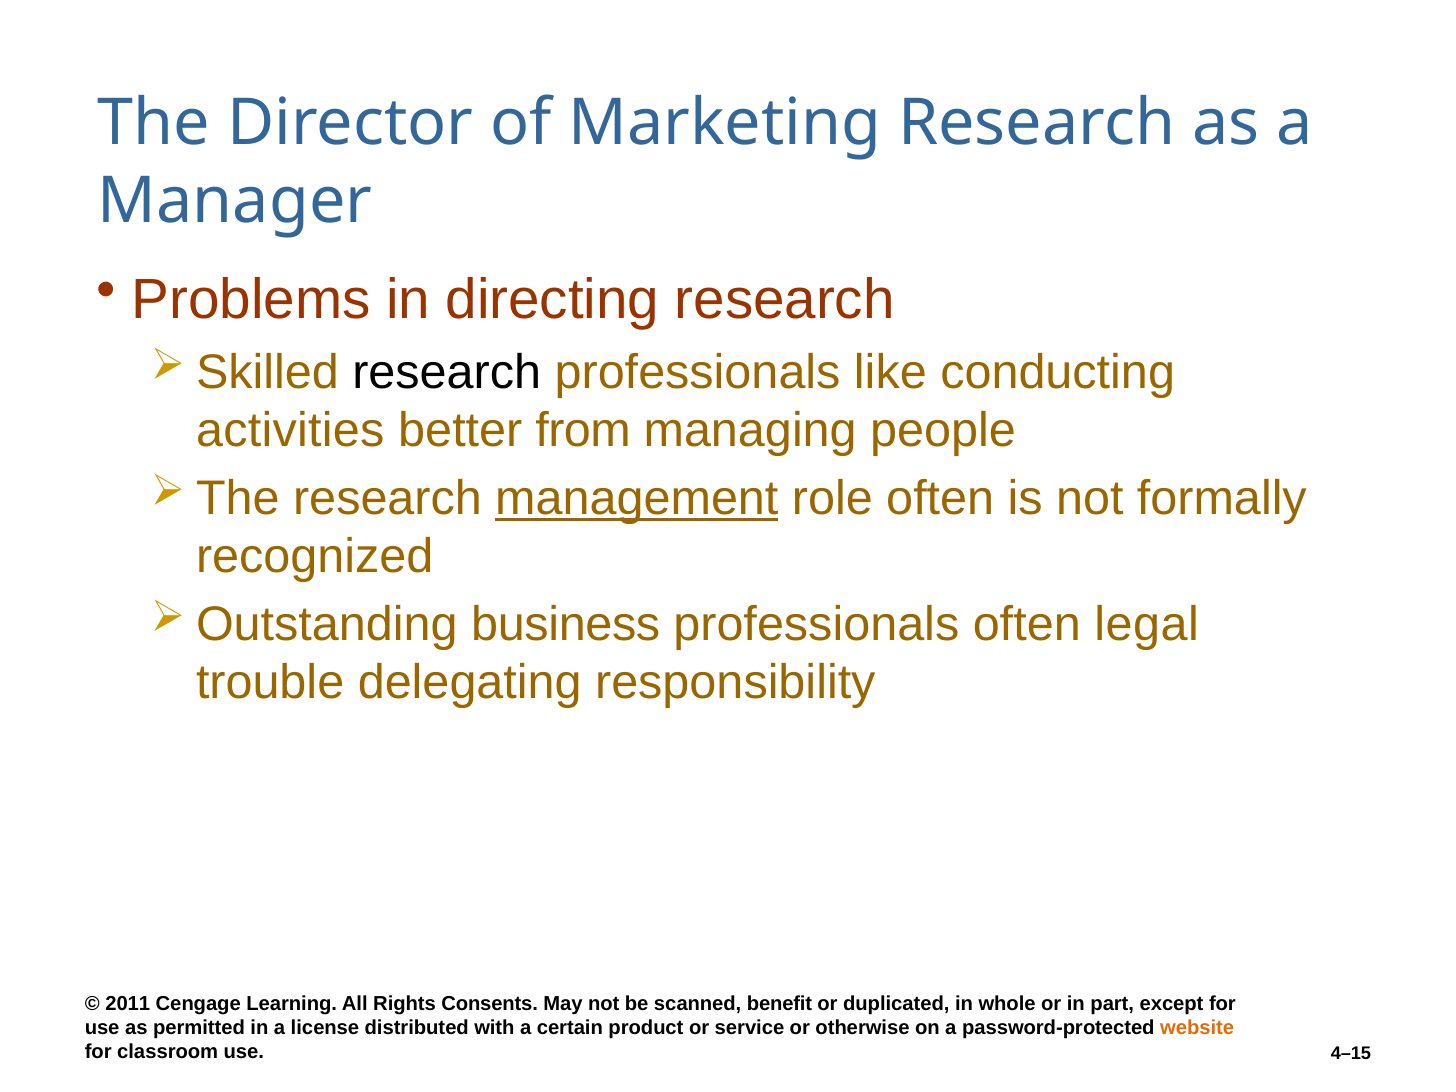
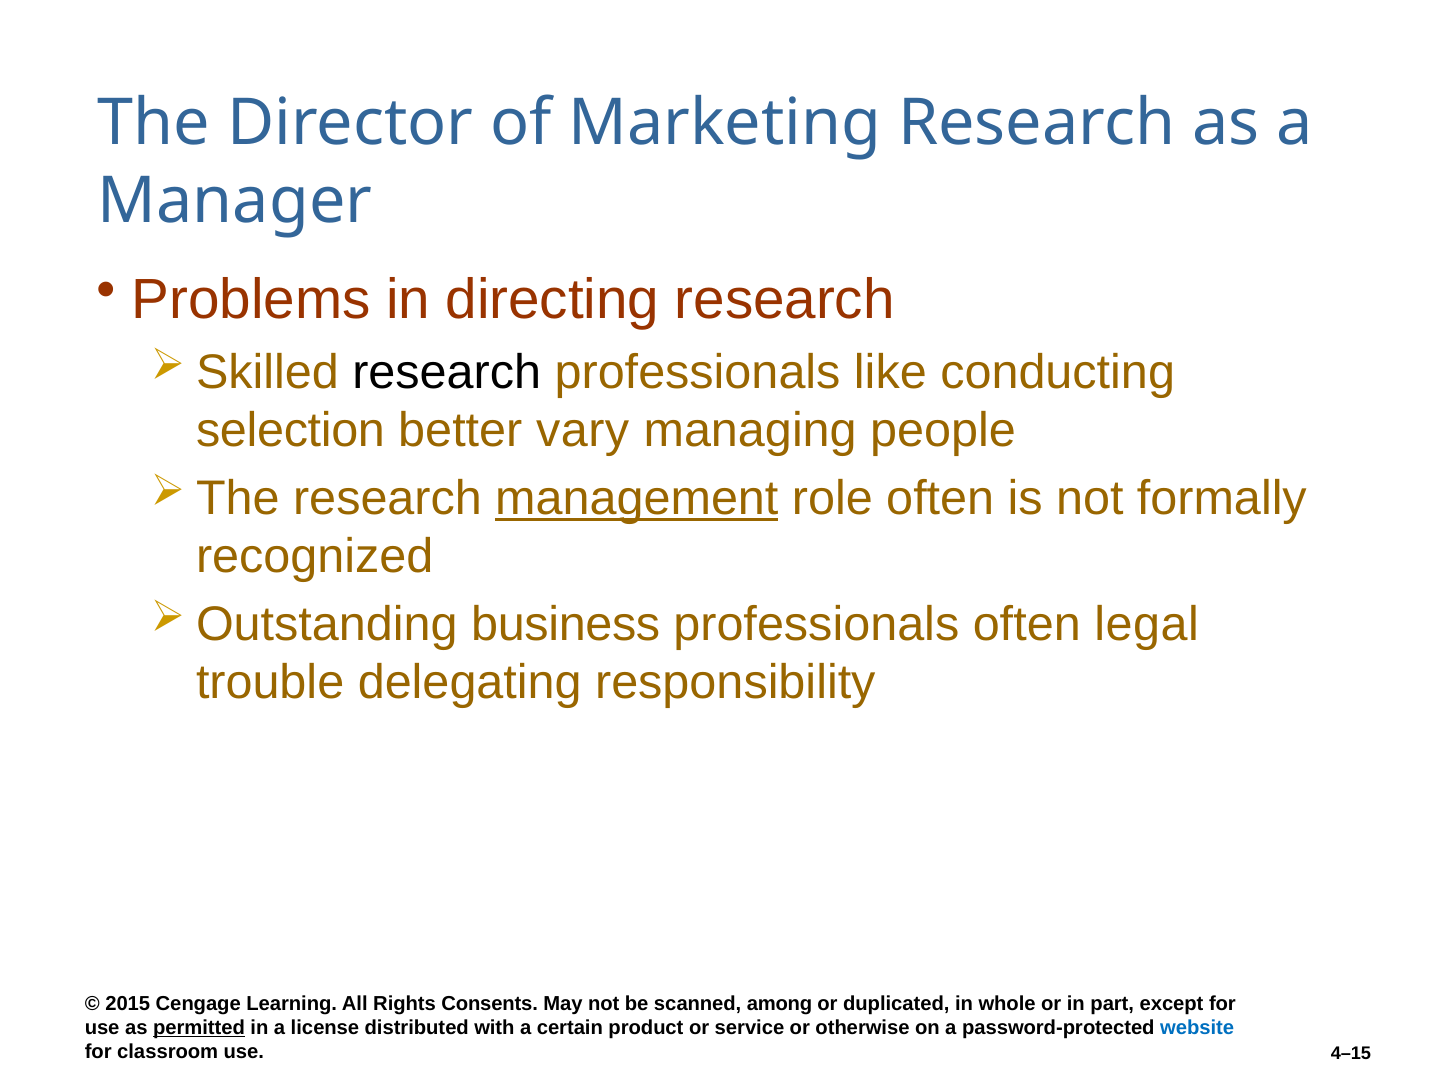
activities: activities -> selection
from: from -> vary
2011: 2011 -> 2015
benefit: benefit -> among
permitted underline: none -> present
website colour: orange -> blue
